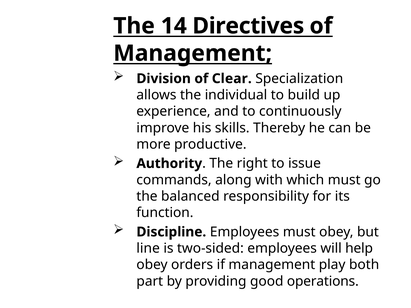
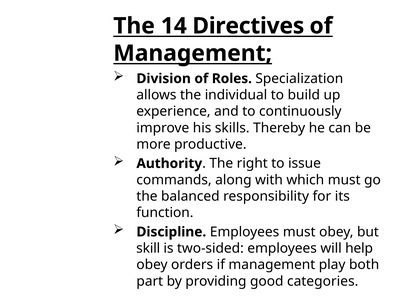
Clear: Clear -> Roles
line: line -> skill
operations: operations -> categories
